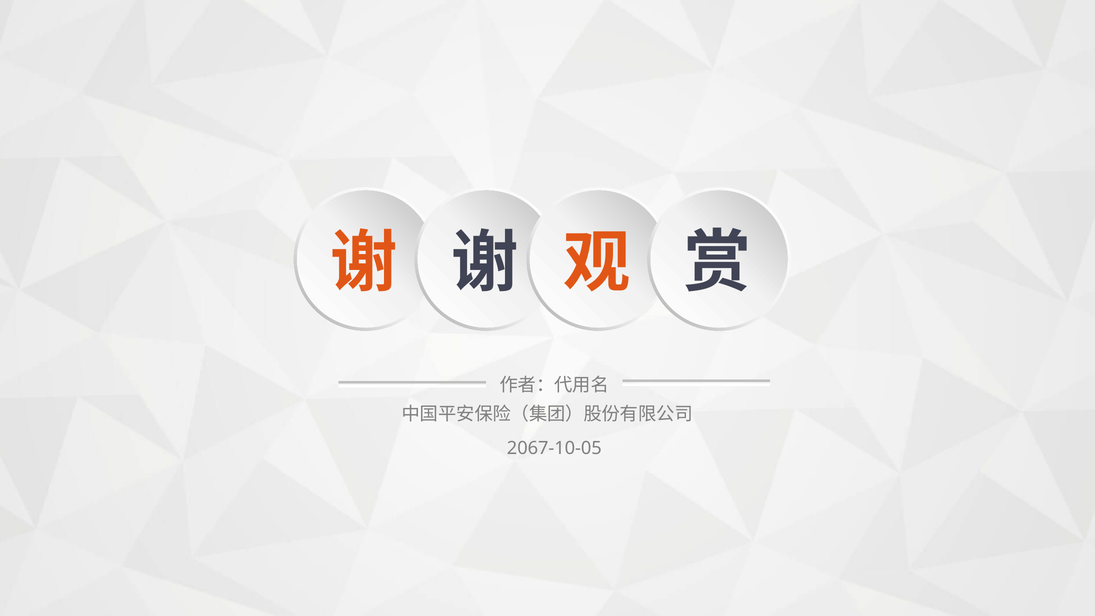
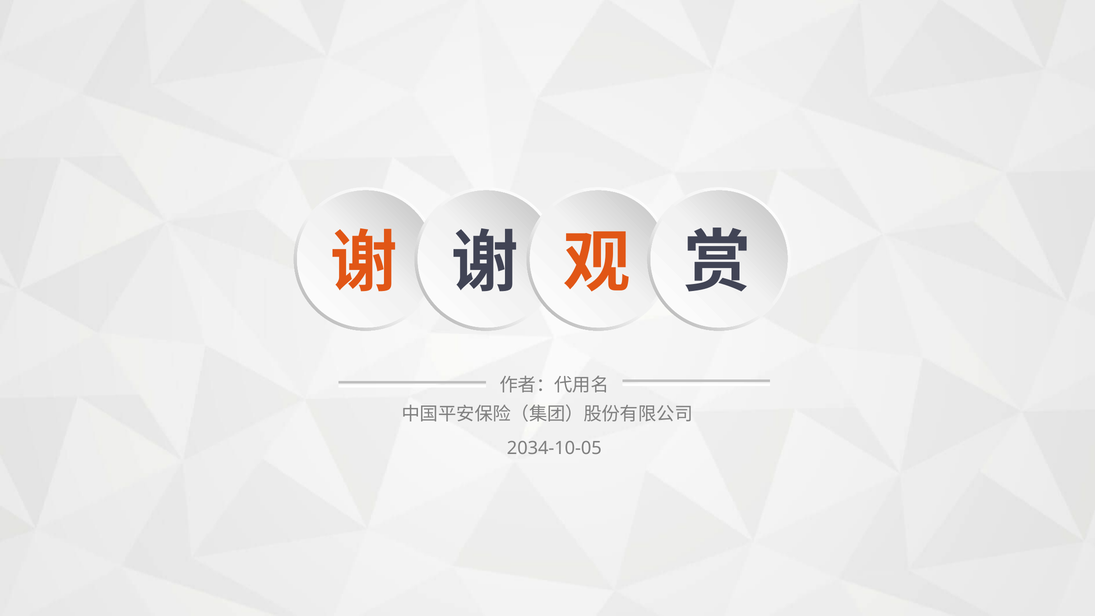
2067-10-05: 2067-10-05 -> 2034-10-05
